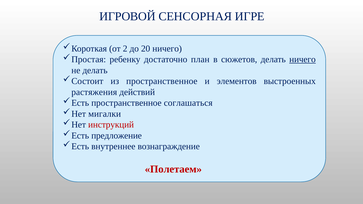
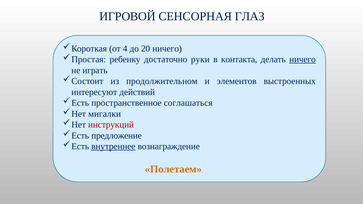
ИГРЕ: ИГРЕ -> ГЛАЗ
2: 2 -> 4
план: план -> руки
сюжетов: сюжетов -> контакта
не делать: делать -> играть
из пространственное: пространственное -> продолжительном
растяжения: растяжения -> интересуют
внутреннее underline: none -> present
Полетаем colour: red -> orange
